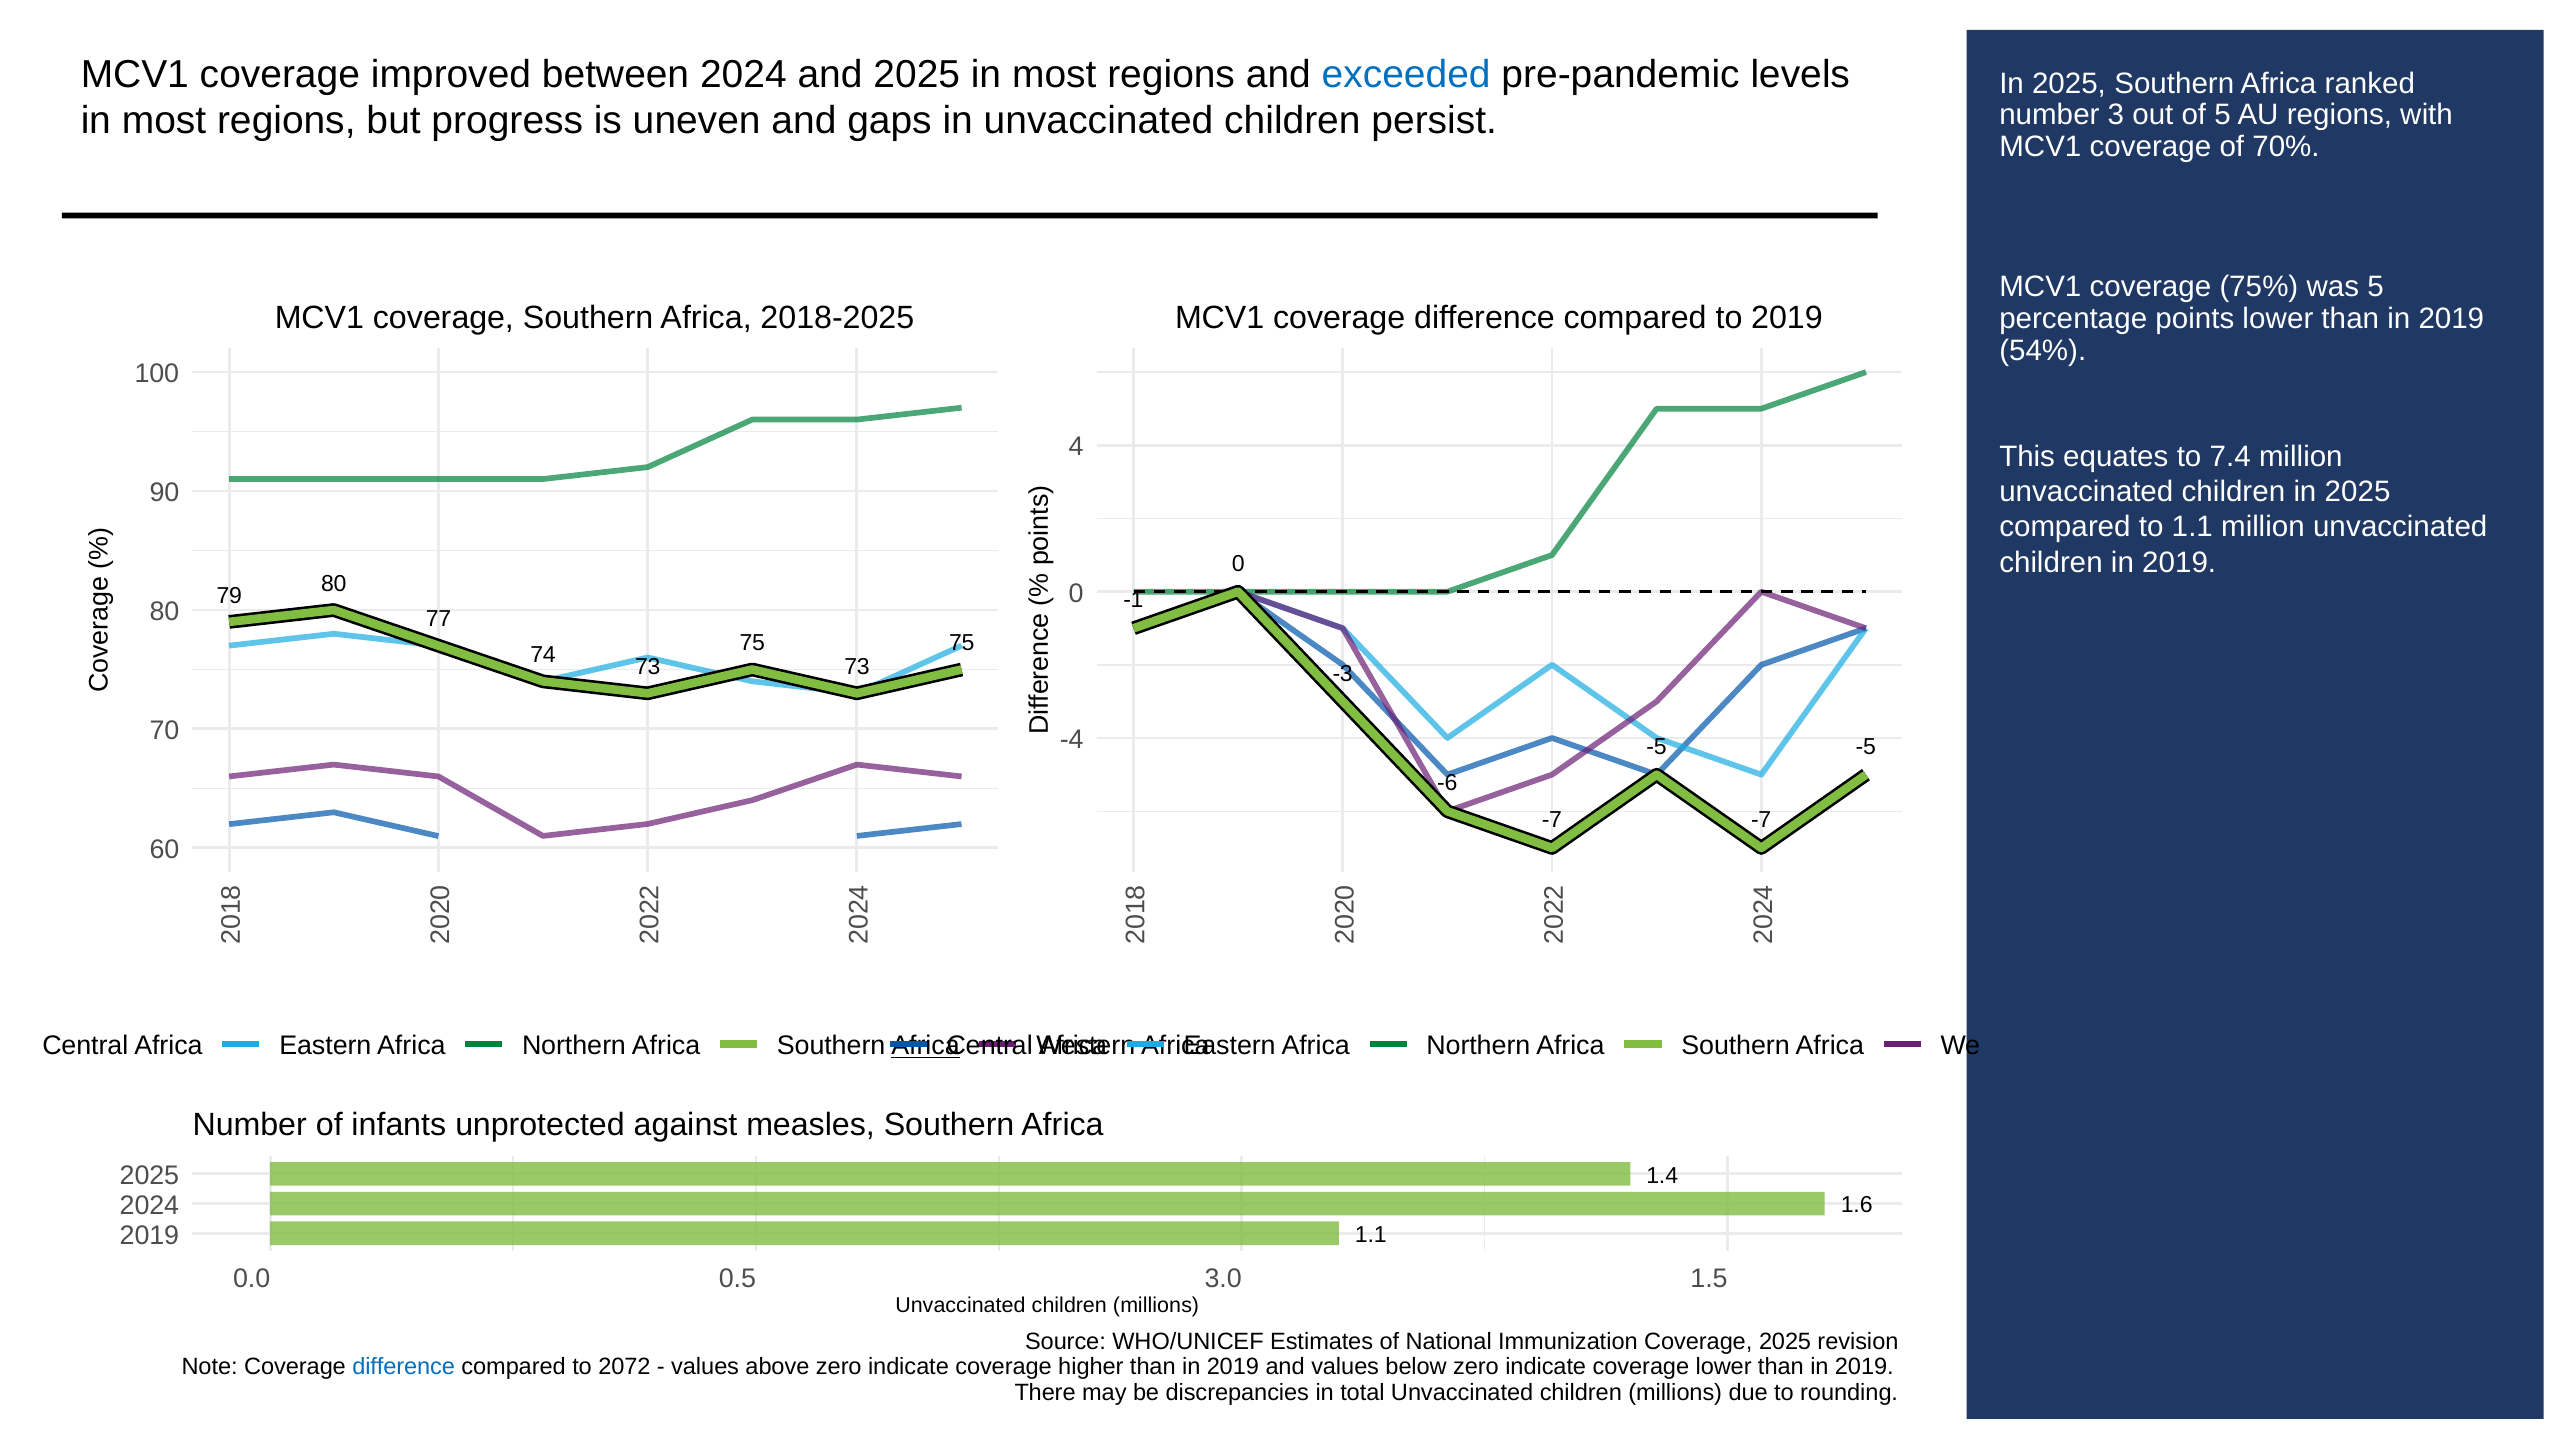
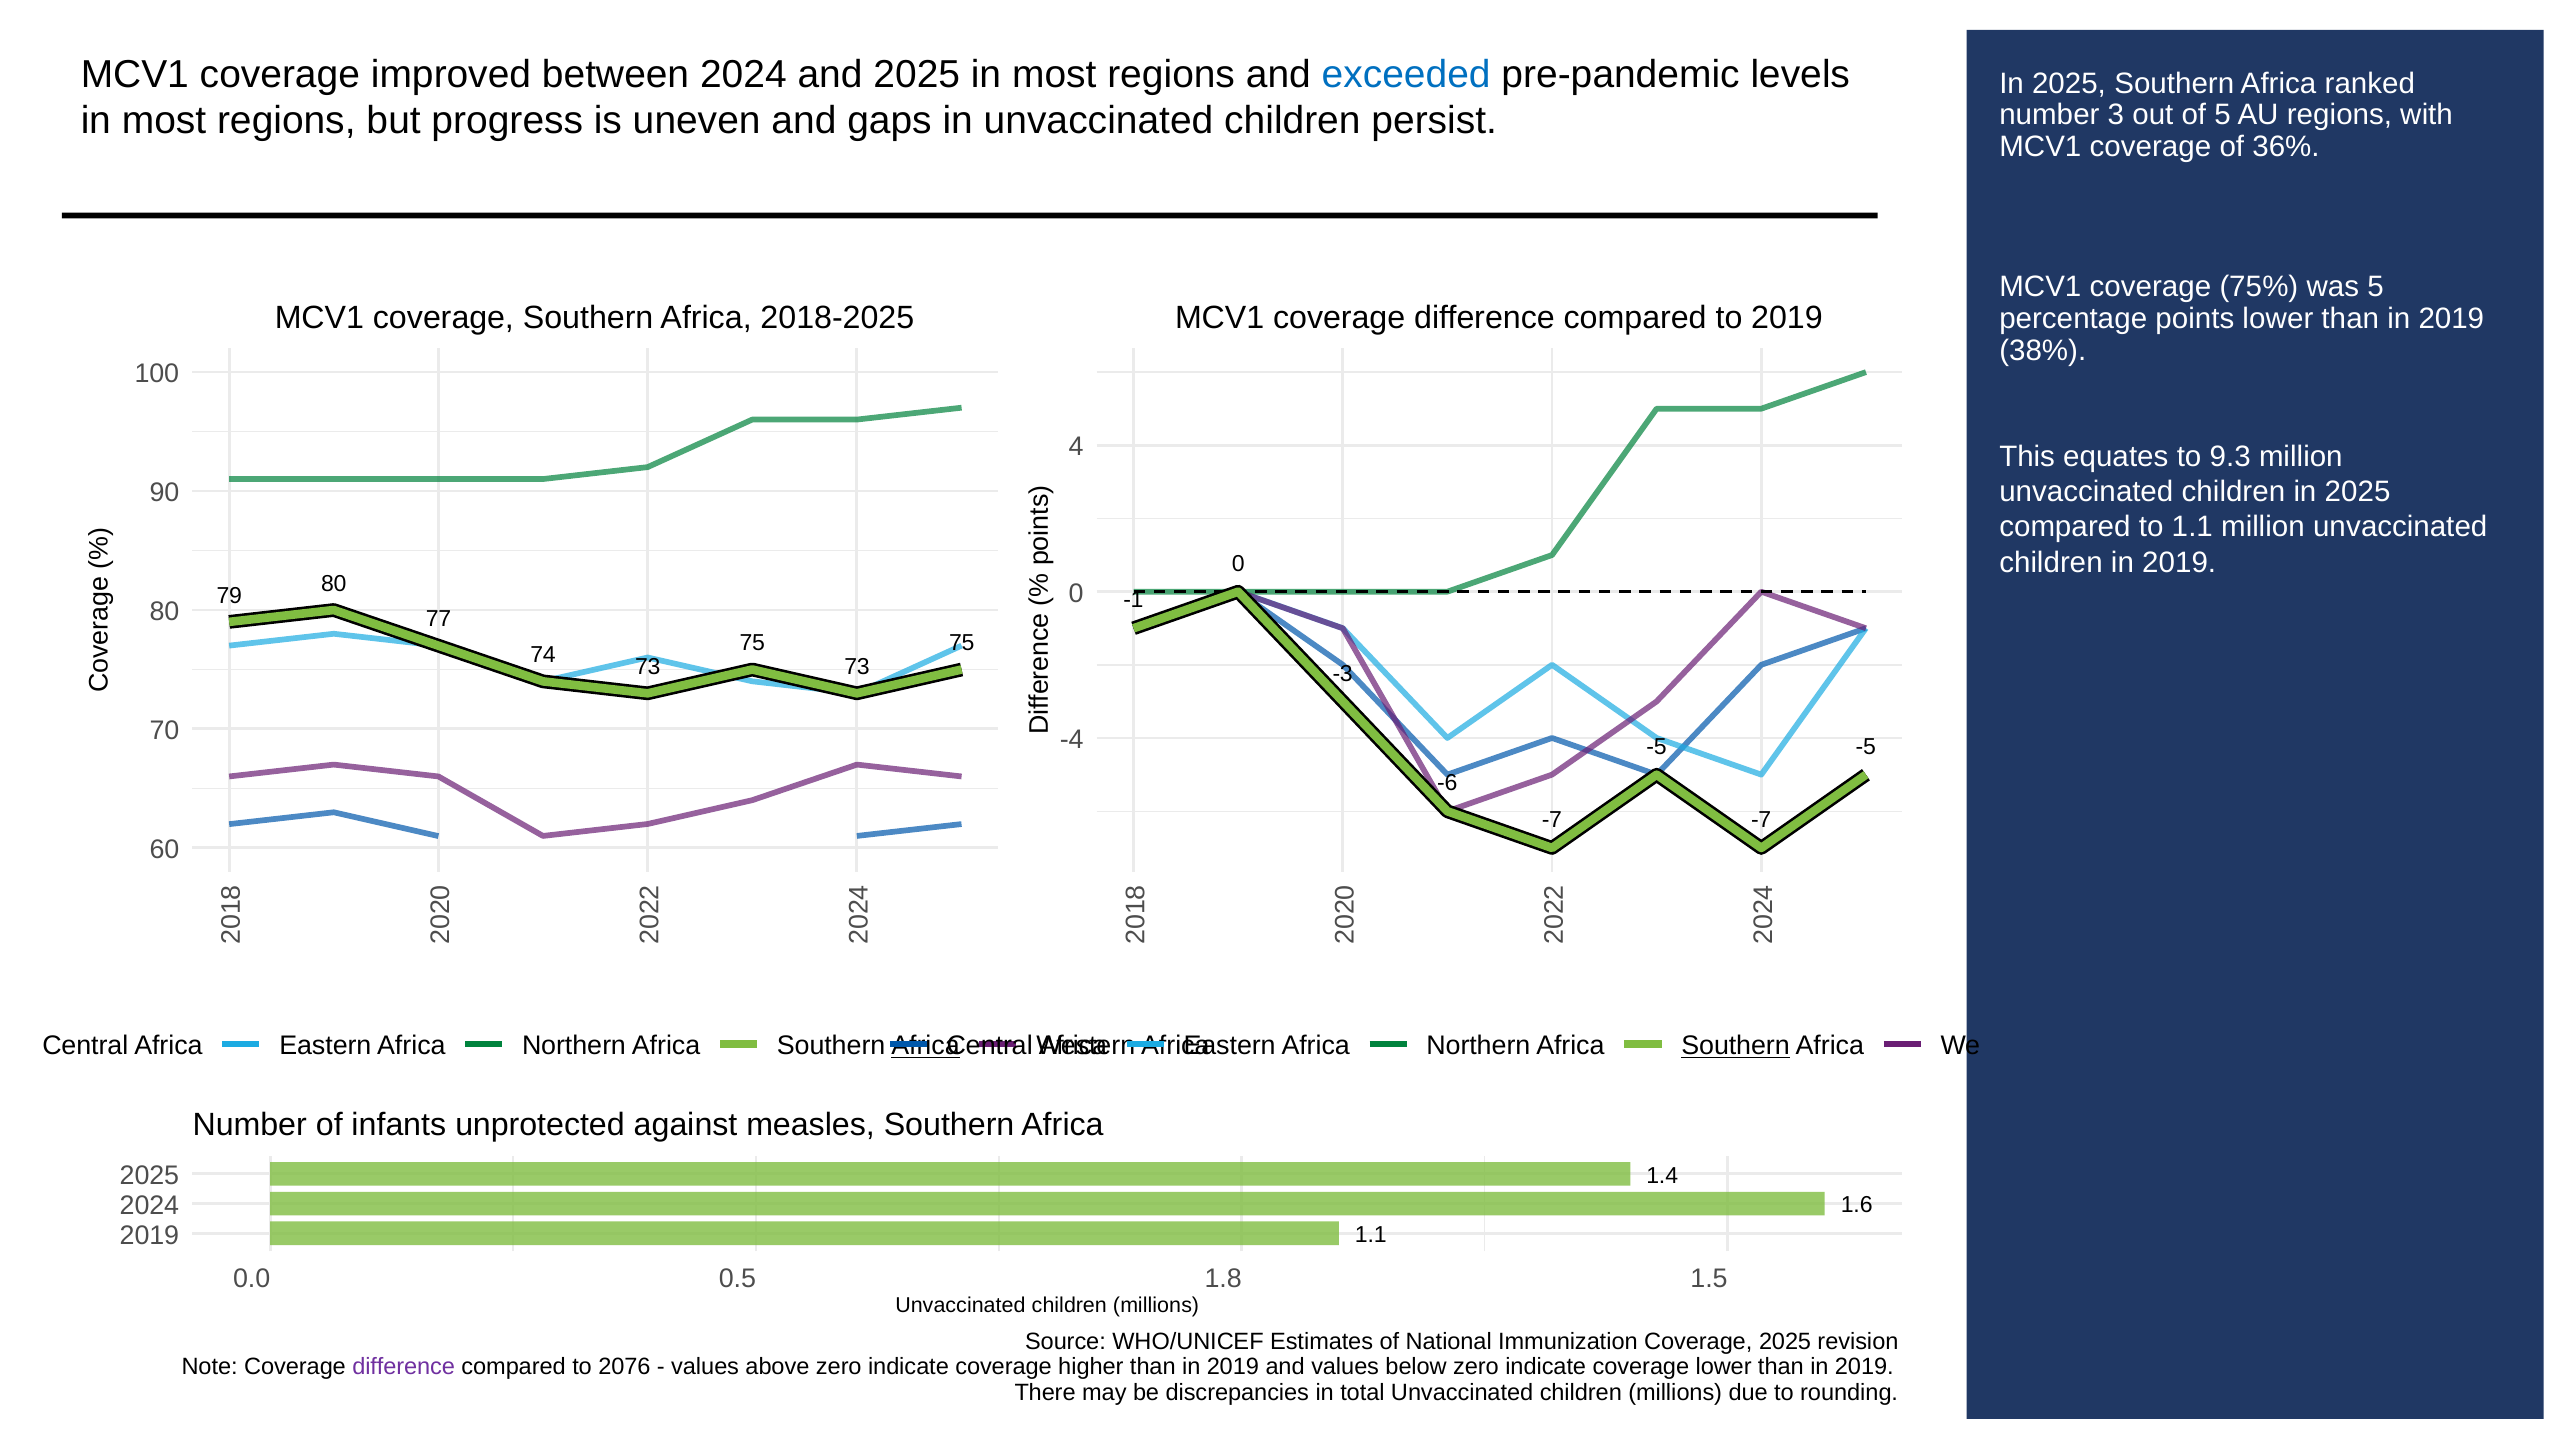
70%: 70% -> 36%
54%: 54% -> 38%
7.4: 7.4 -> 9.3
Southern at (1736, 1046) underline: none -> present
3.0: 3.0 -> 1.8
difference at (404, 1367) colour: blue -> purple
2072: 2072 -> 2076
